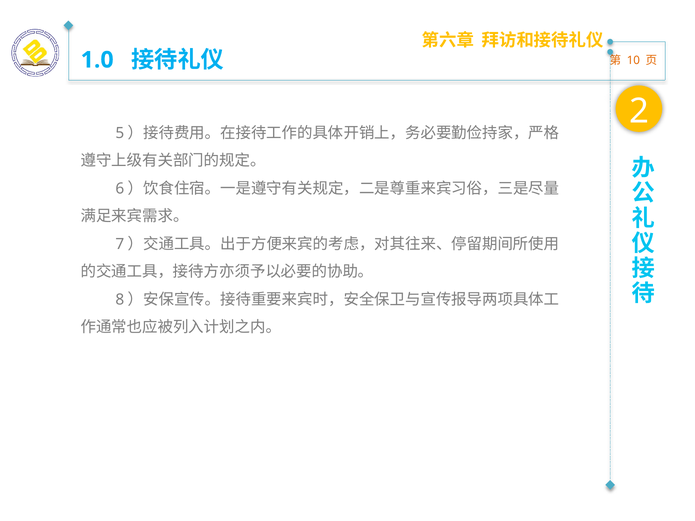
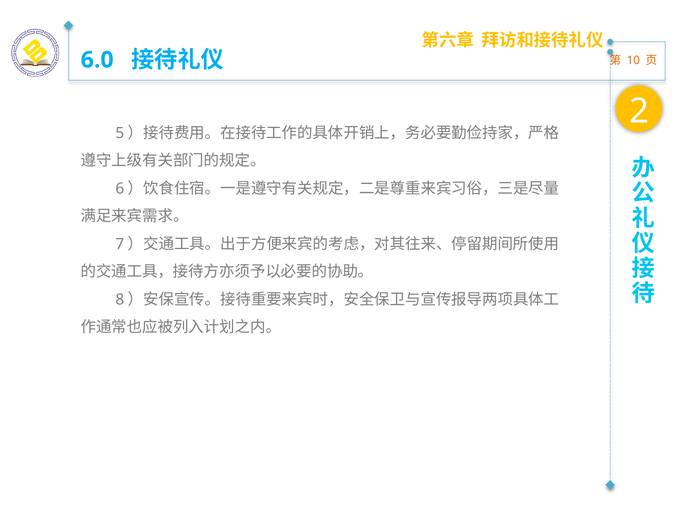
1.0: 1.0 -> 6.0
